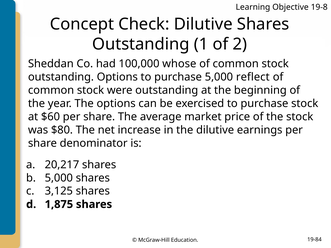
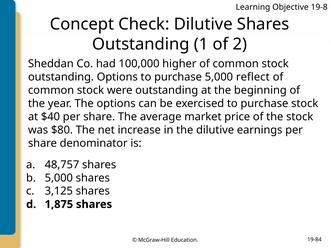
whose: whose -> higher
$60: $60 -> $40
20,217: 20,217 -> 48,757
